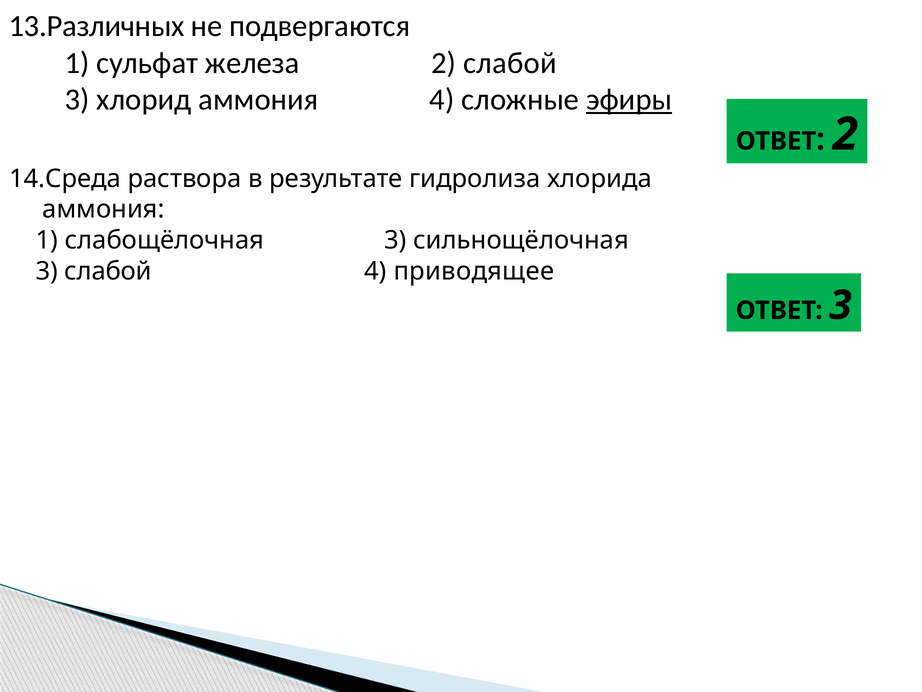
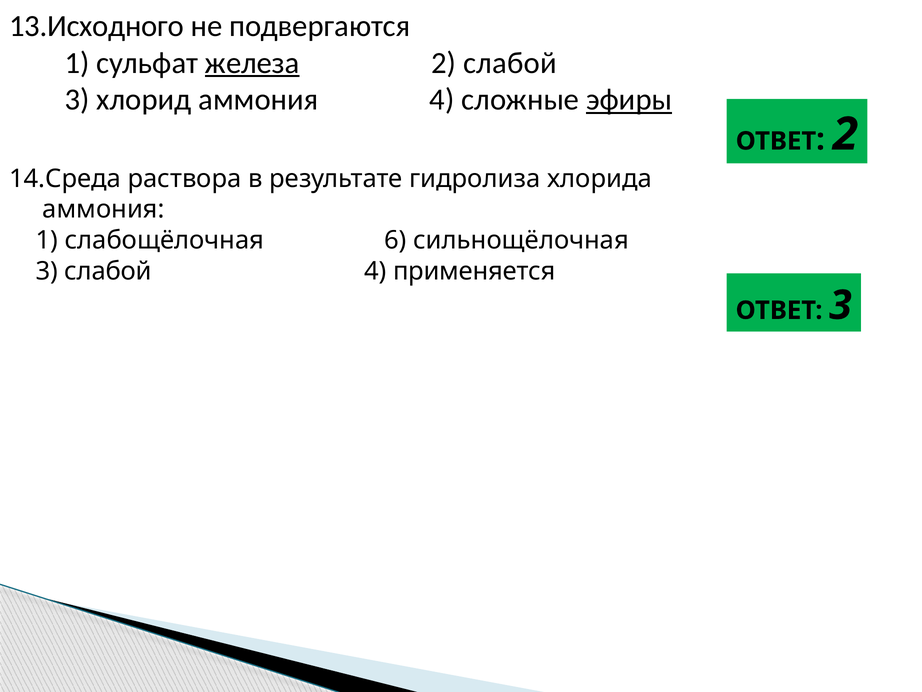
13.Различных: 13.Различных -> 13.Исходного
железа underline: none -> present
слабощёлочная 3: 3 -> 6
приводящее: приводящее -> применяется
